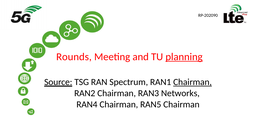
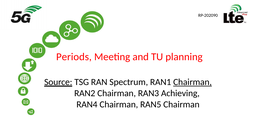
Rounds: Rounds -> Periods
planning underline: present -> none
Networks: Networks -> Achieving
